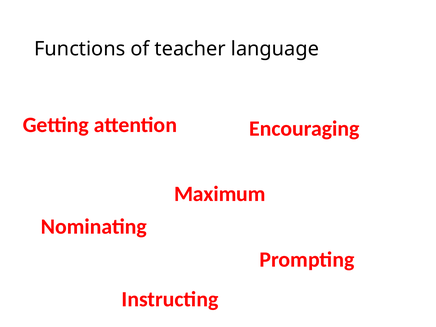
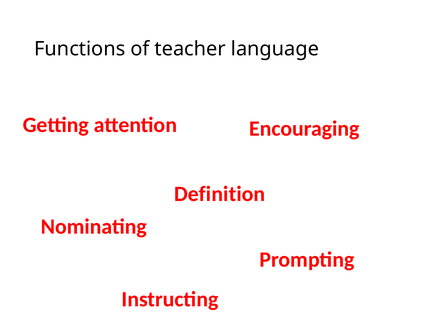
Maximum: Maximum -> Definition
